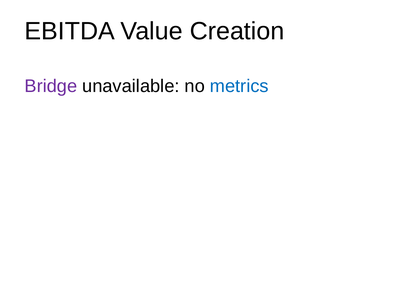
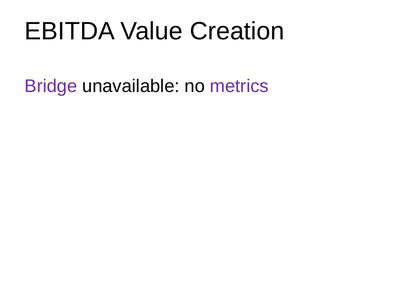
metrics colour: blue -> purple
